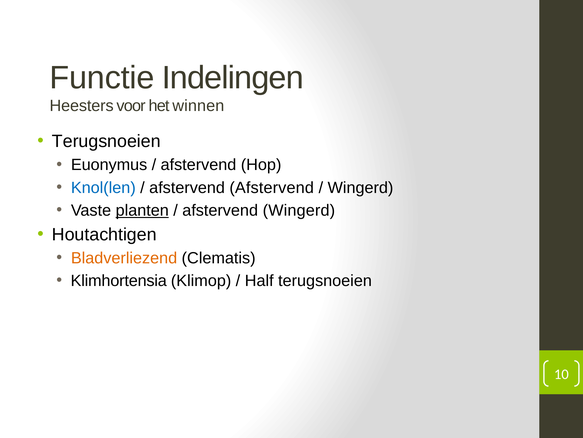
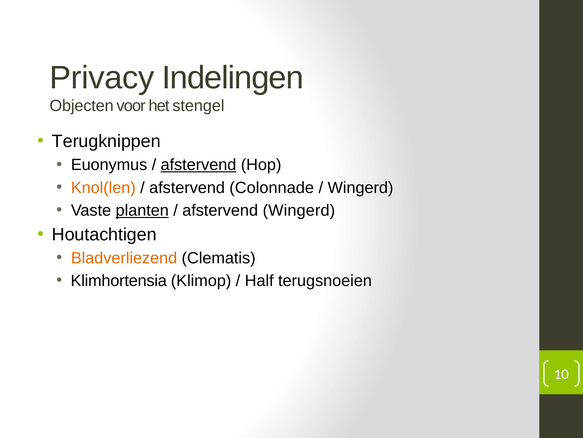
Functie: Functie -> Privacy
Heesters: Heesters -> Objecten
winnen: winnen -> stengel
Terugsnoeien at (106, 141): Terugsnoeien -> Terugknippen
afstervend at (198, 165) underline: none -> present
Knol(len colour: blue -> orange
afstervend Afstervend: Afstervend -> Colonnade
